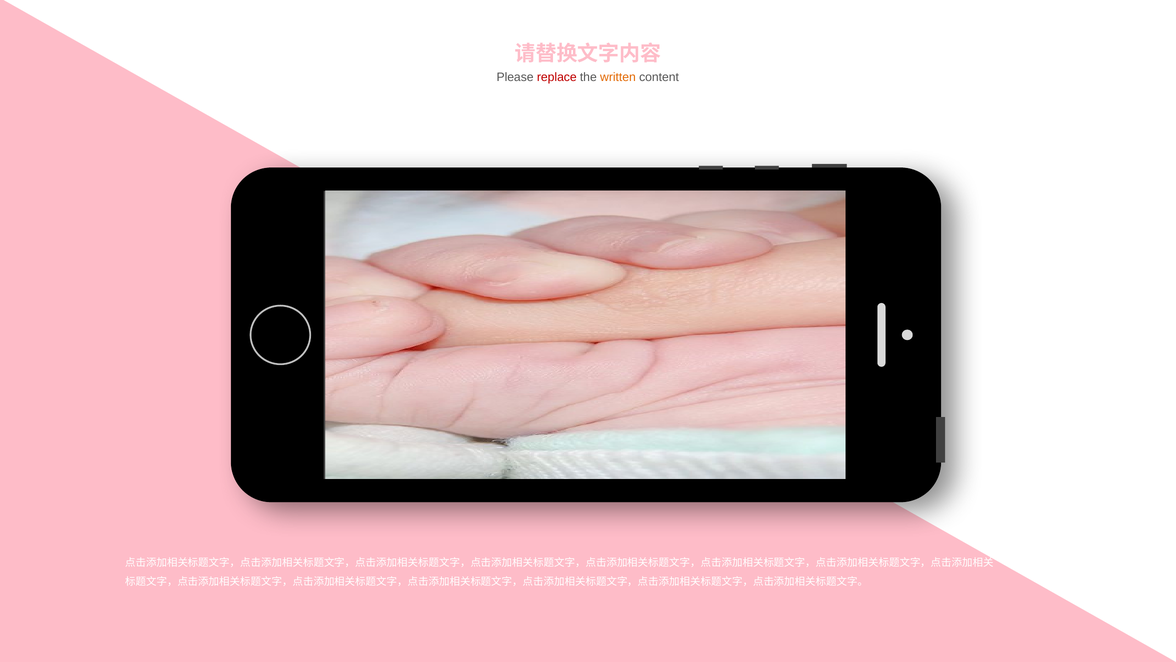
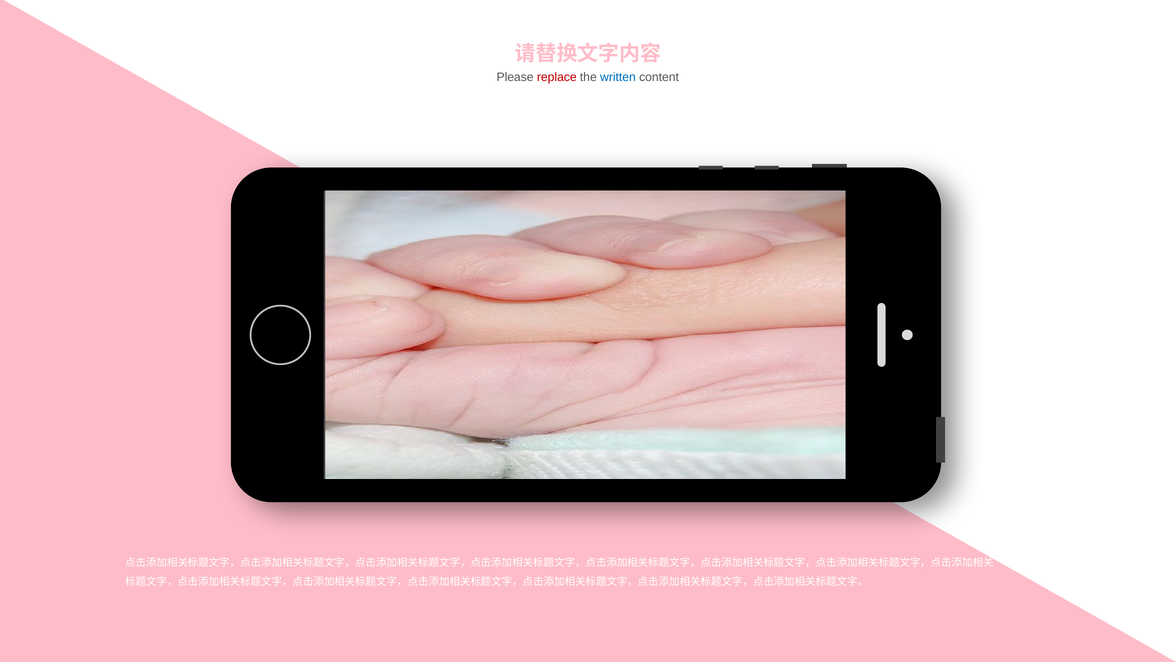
written colour: orange -> blue
